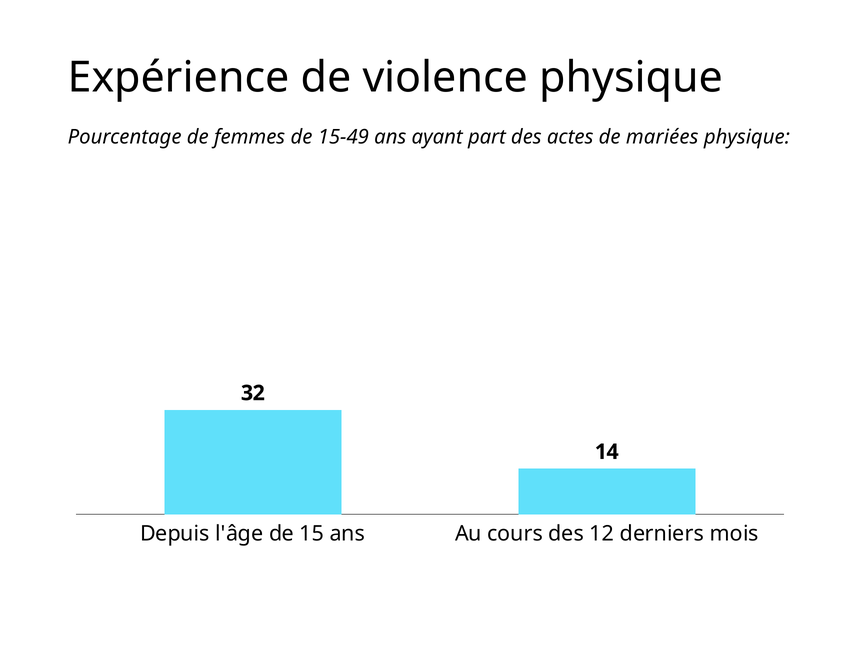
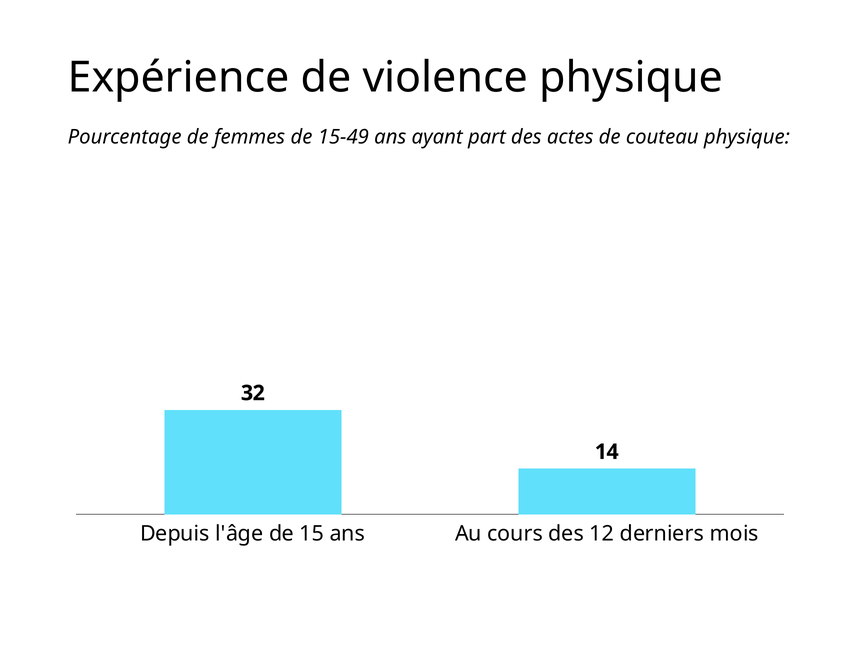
mariées: mariées -> couteau
